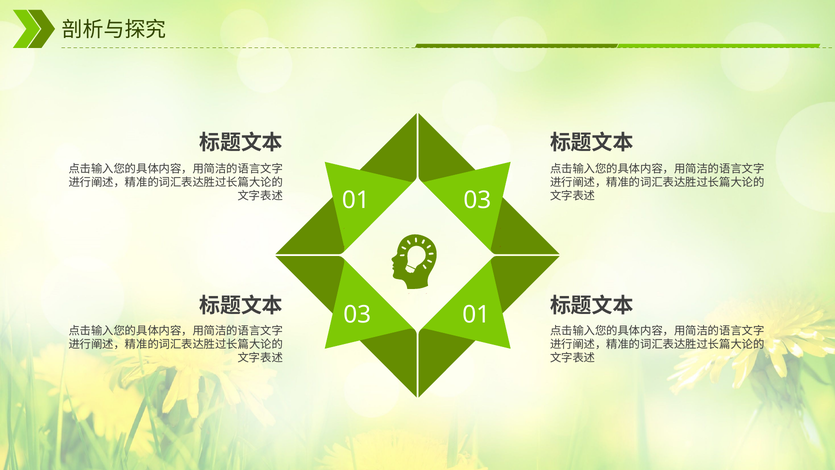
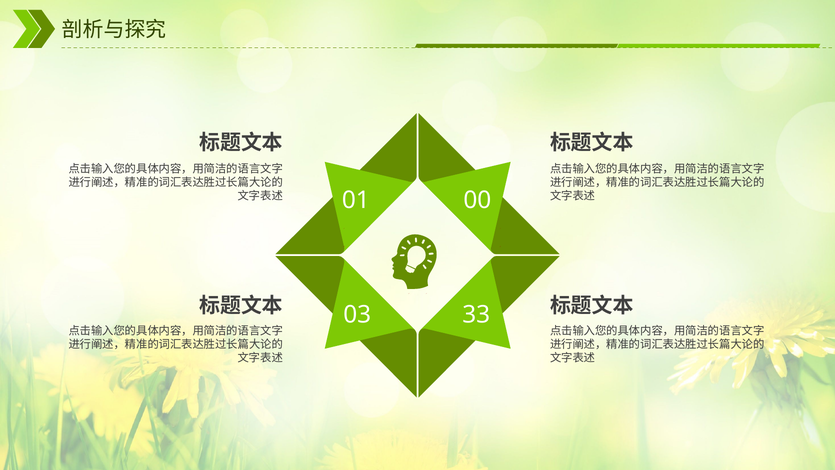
01 03: 03 -> 00
03 01: 01 -> 33
